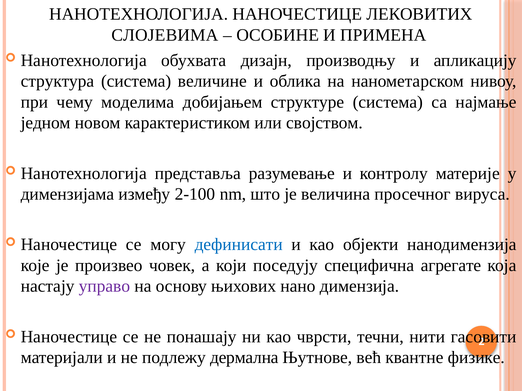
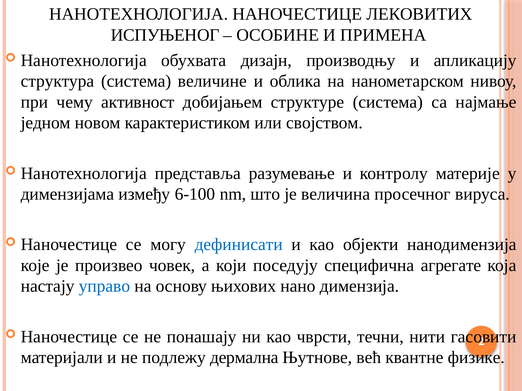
СЛОЈЕВИМА: СЛОЈЕВИМА -> ИСПУЊЕНОГ
моделима: моделима -> активност
2-100: 2-100 -> 6-100
управо colour: purple -> blue
